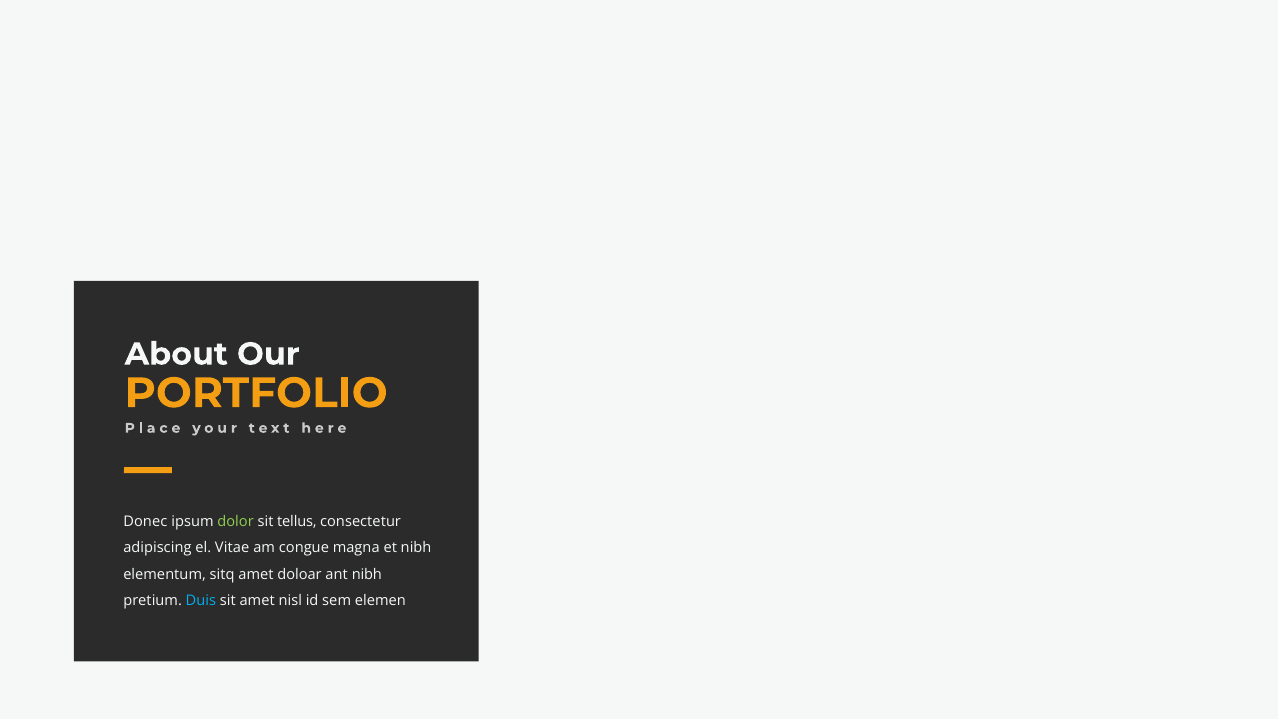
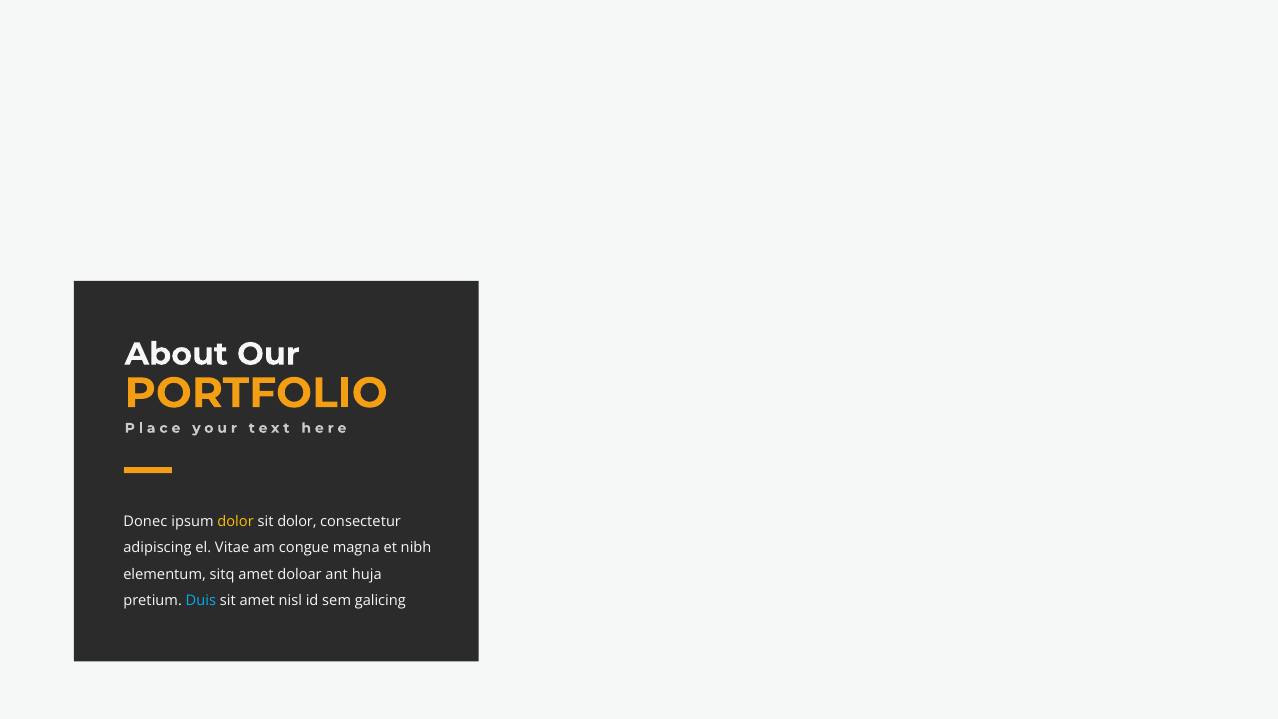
dolor at (236, 522) colour: light green -> yellow
sit tellus: tellus -> dolor
ant nibh: nibh -> huja
elemen: elemen -> galicing
